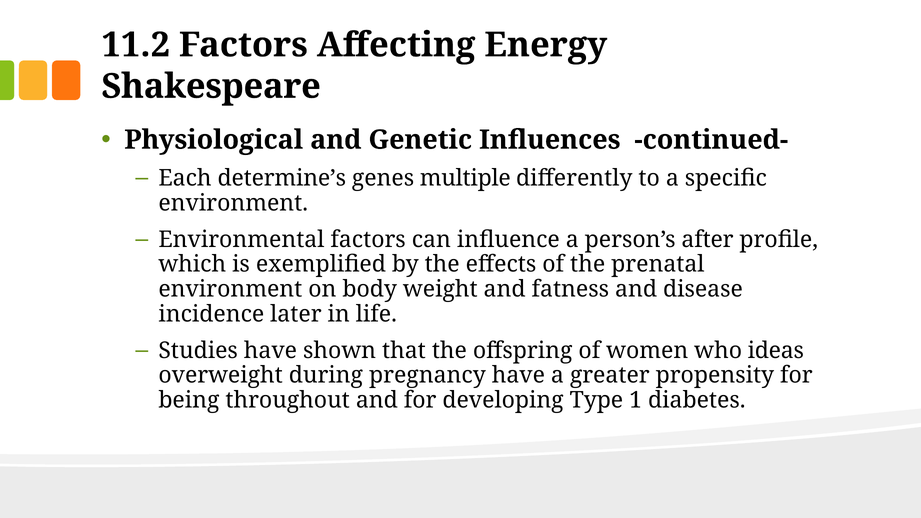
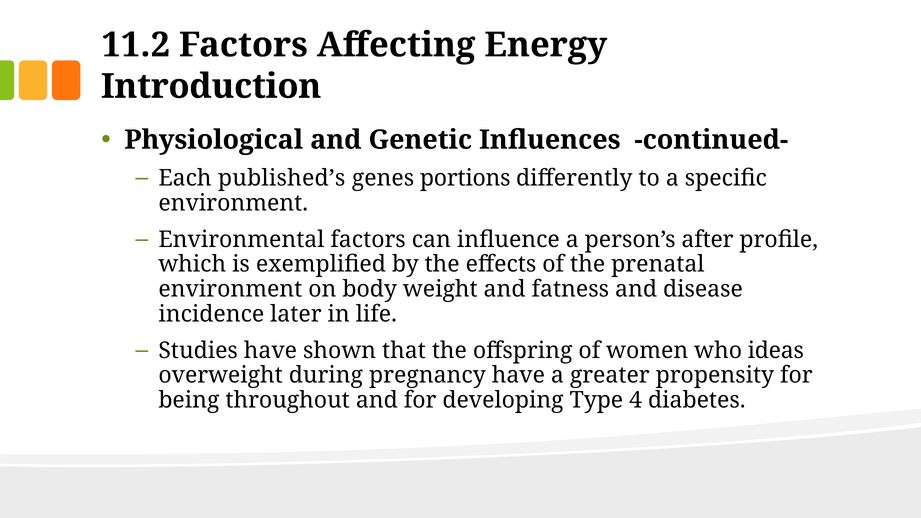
Shakespeare: Shakespeare -> Introduction
determine’s: determine’s -> published’s
multiple: multiple -> portions
1: 1 -> 4
